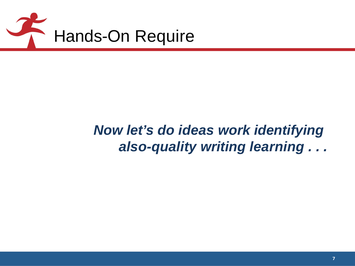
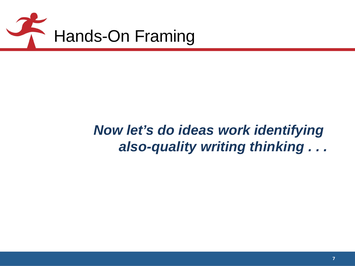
Require: Require -> Framing
learning: learning -> thinking
